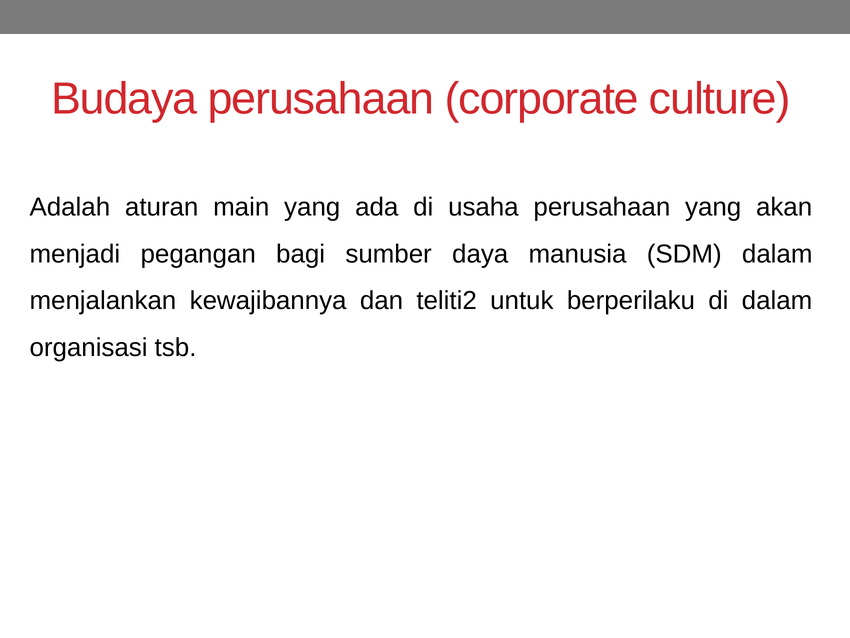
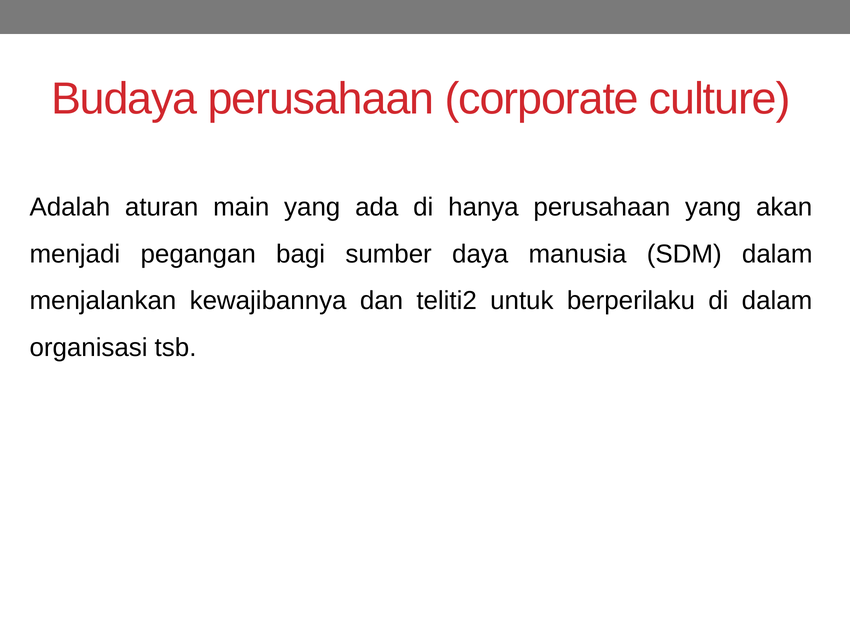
usaha: usaha -> hanya
